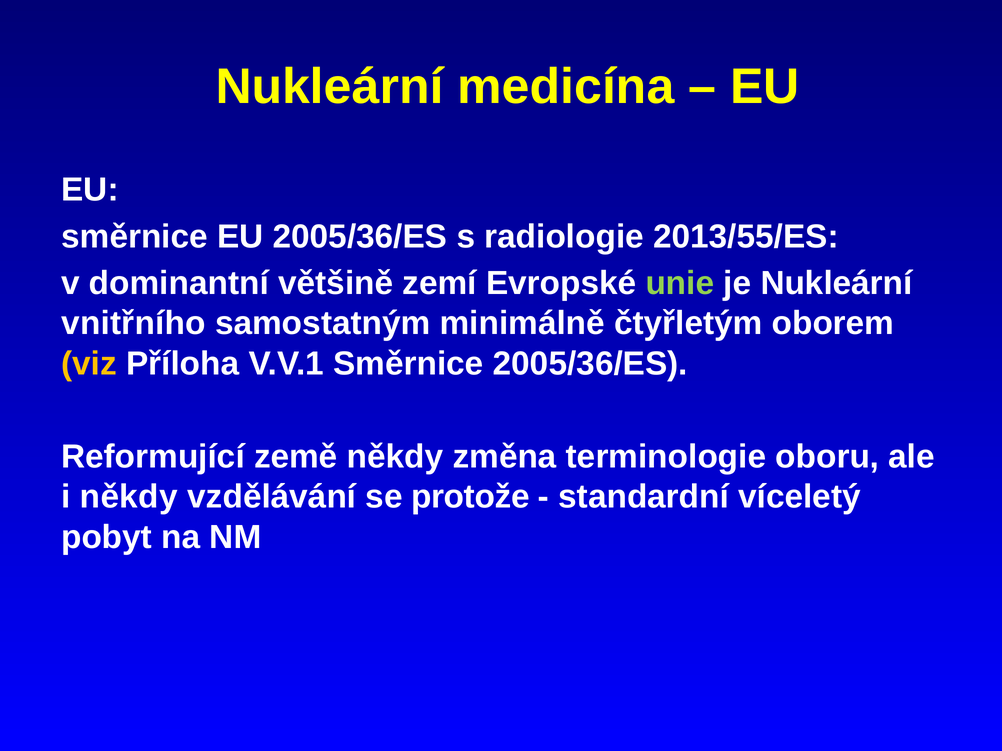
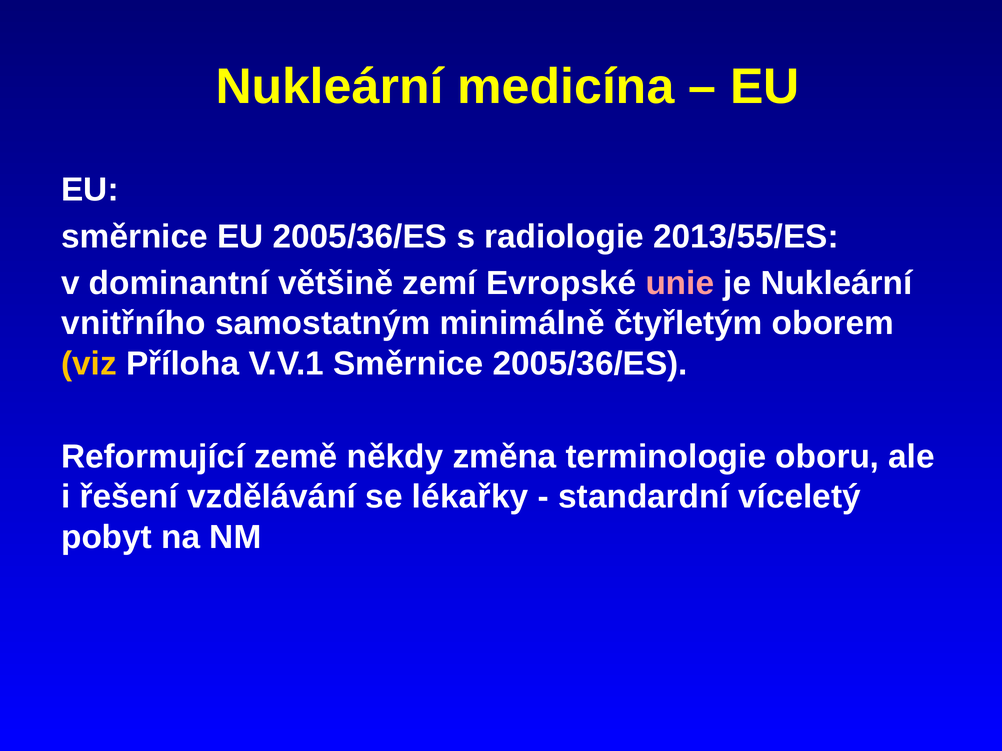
unie colour: light green -> pink
i někdy: někdy -> řešení
protože: protože -> lékařky
